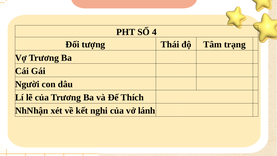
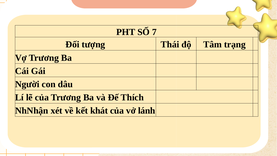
4: 4 -> 7
nghi: nghi -> khát
